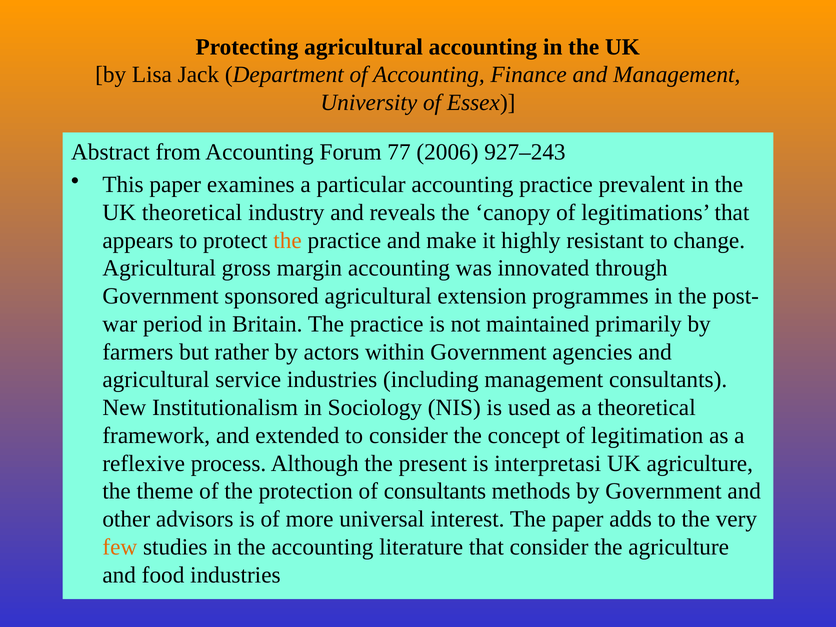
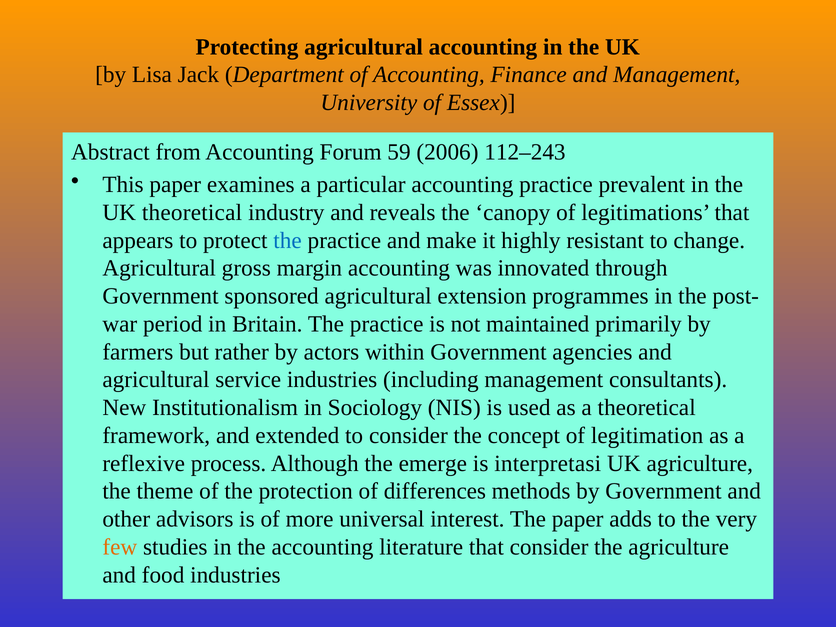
77: 77 -> 59
927–243: 927–243 -> 112–243
the at (288, 240) colour: orange -> blue
present: present -> emerge
of consultants: consultants -> differences
